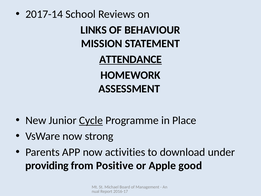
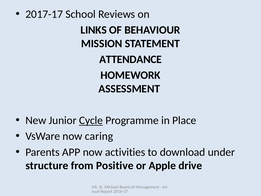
2017-14: 2017-14 -> 2017-17
ATTENDANCE underline: present -> none
strong: strong -> caring
providing: providing -> structure
good: good -> drive
